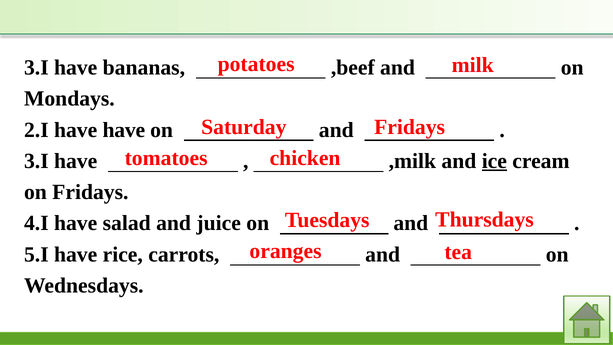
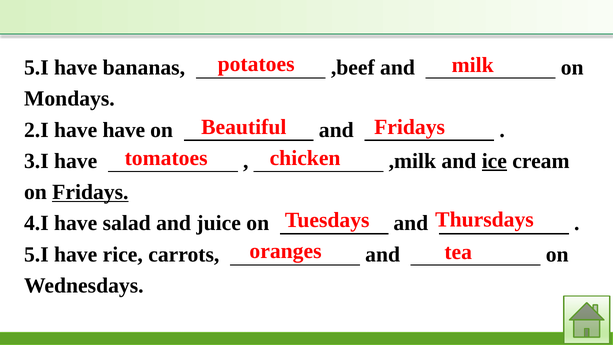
3.I at (36, 67): 3.I -> 5.I
Saturday: Saturday -> Beautiful
Fridays at (90, 192) underline: none -> present
